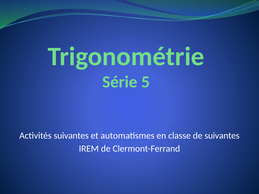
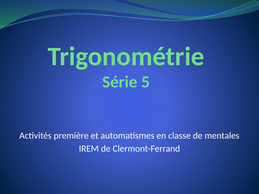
Activités suivantes: suivantes -> première
de suivantes: suivantes -> mentales
